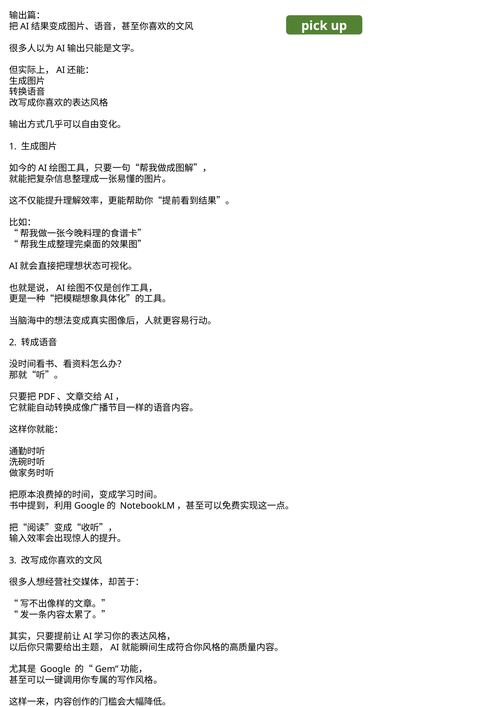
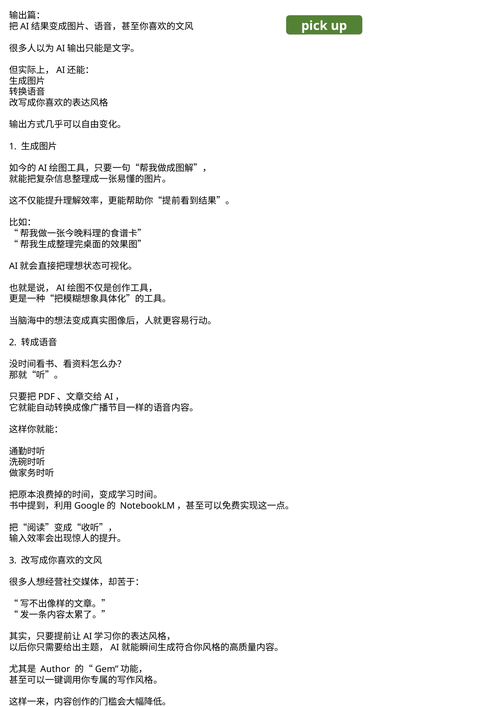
Google: Google -> Author
